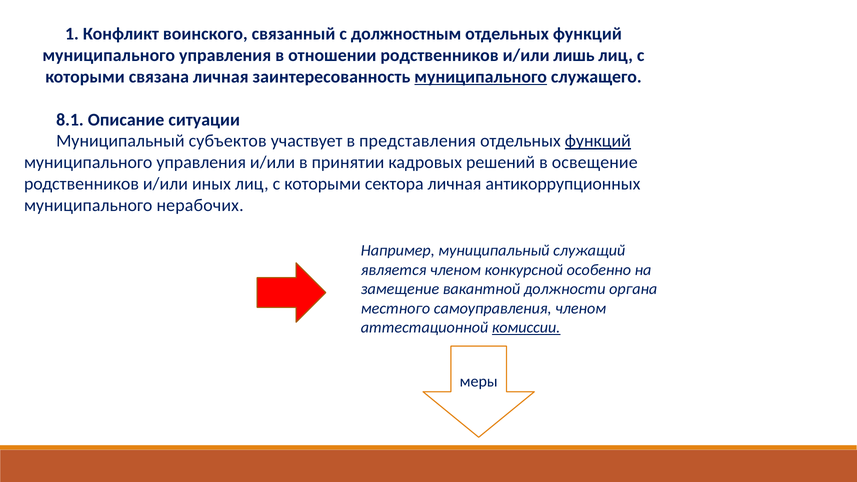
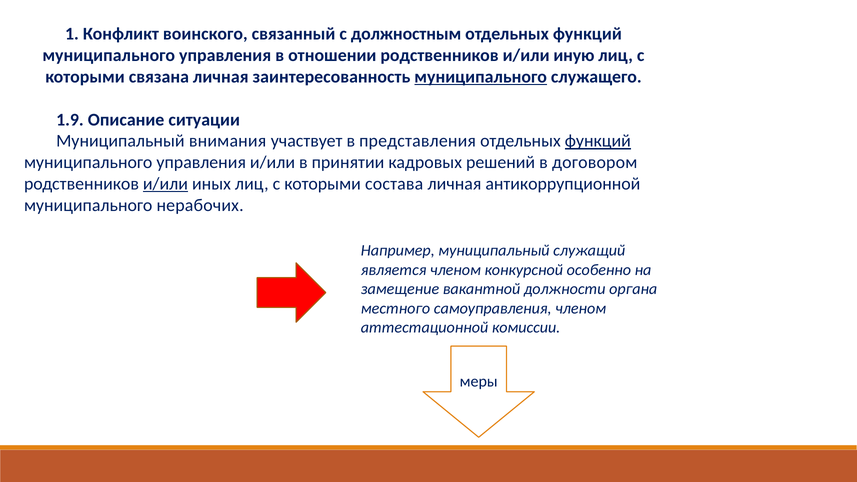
лишь: лишь -> иную
8.1: 8.1 -> 1.9
субъектов: субъектов -> внимания
освещение: освещение -> договором
и/или at (165, 184) underline: none -> present
сектора: сектора -> состава
антикоррупционных: антикоррупционных -> антикоррупционной
комиссии underline: present -> none
